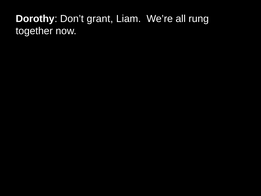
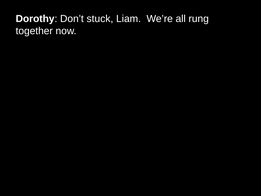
grant: grant -> stuck
